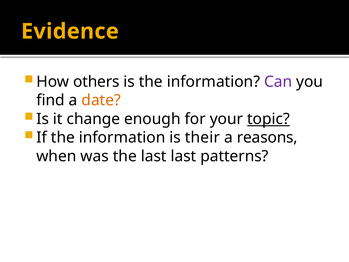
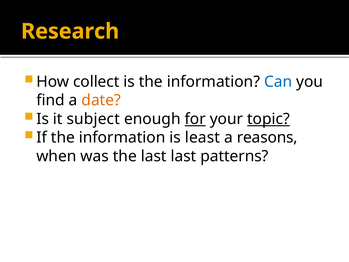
Evidence: Evidence -> Research
others: others -> collect
Can colour: purple -> blue
change: change -> subject
for underline: none -> present
their: their -> least
